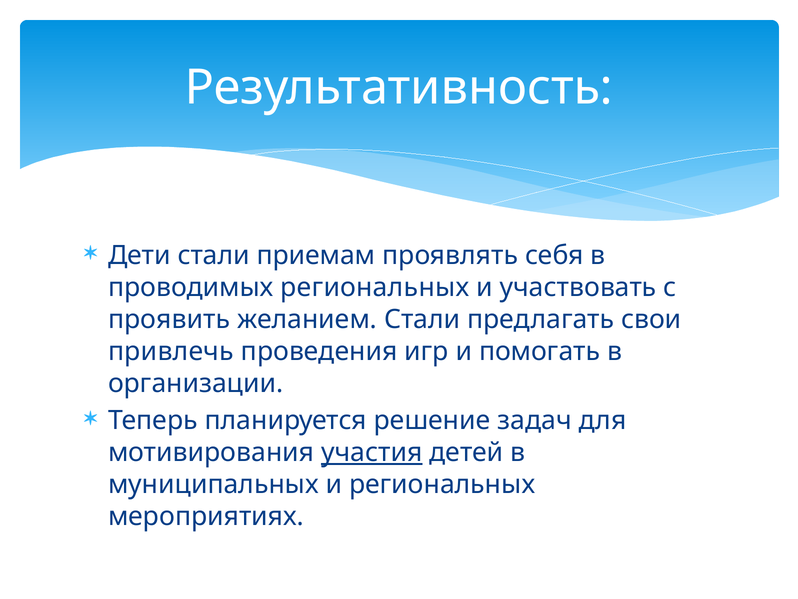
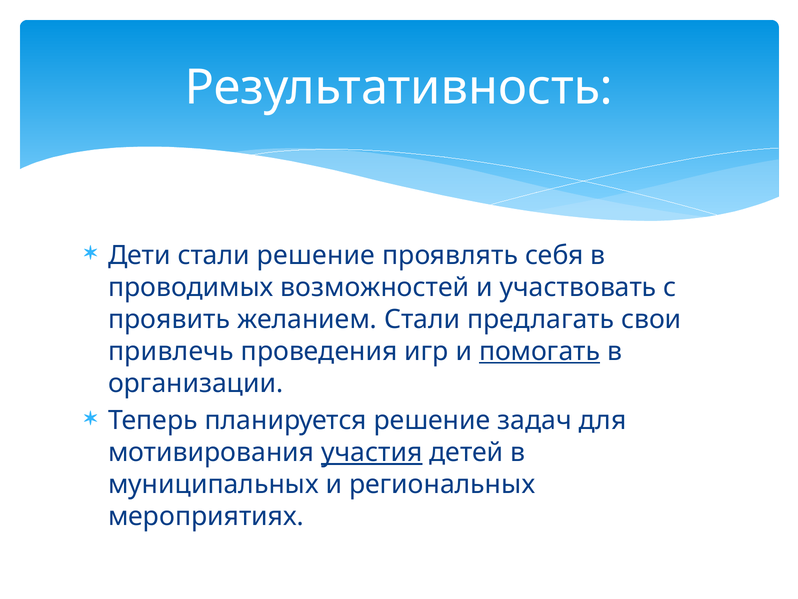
стали приемам: приемам -> решение
проводимых региональных: региональных -> возможностей
помогать underline: none -> present
